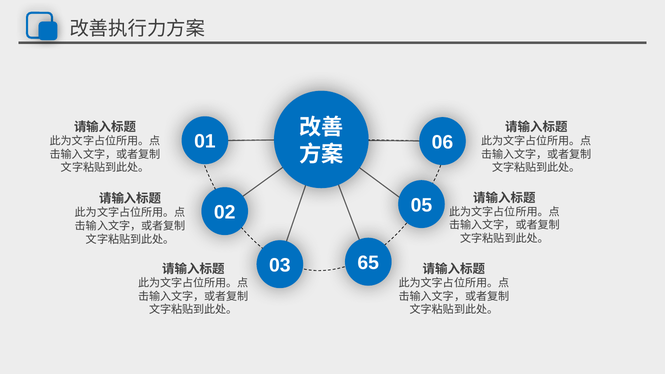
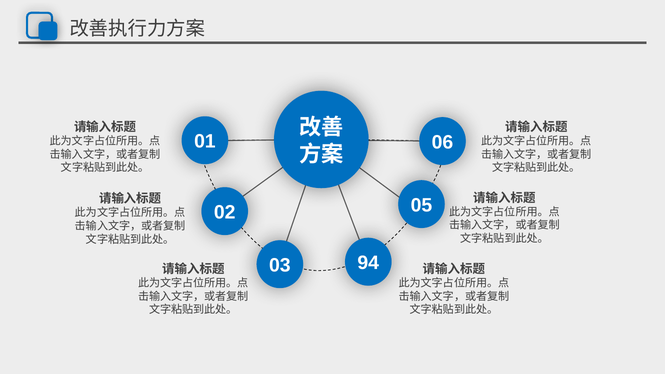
65: 65 -> 94
